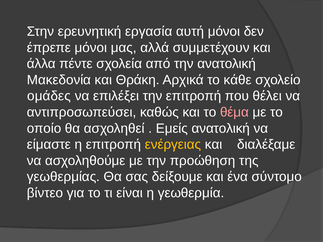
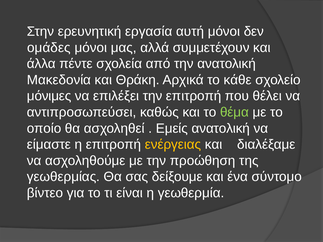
έπρεπε: έπρεπε -> ομάδες
ομάδες: ομάδες -> μόνιμες
θέμα colour: pink -> light green
